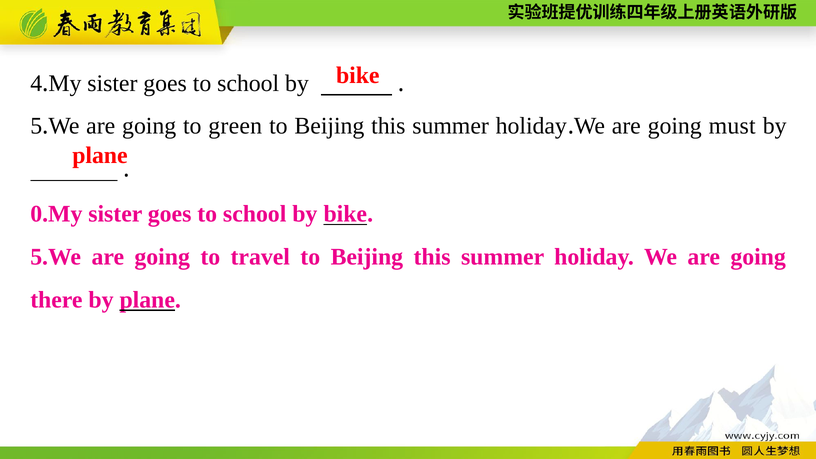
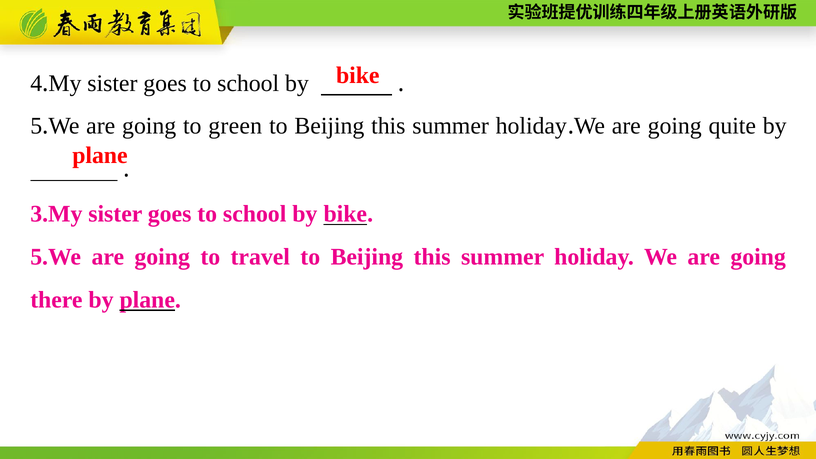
must: must -> quite
0.My: 0.My -> 3.My
